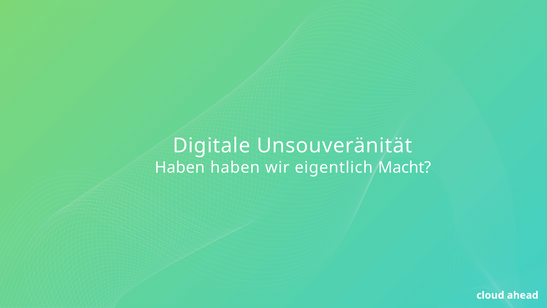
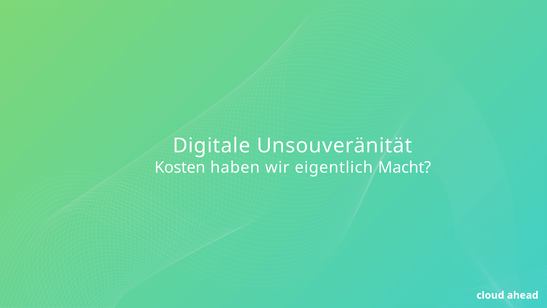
Haben at (180, 167): Haben -> Kosten
